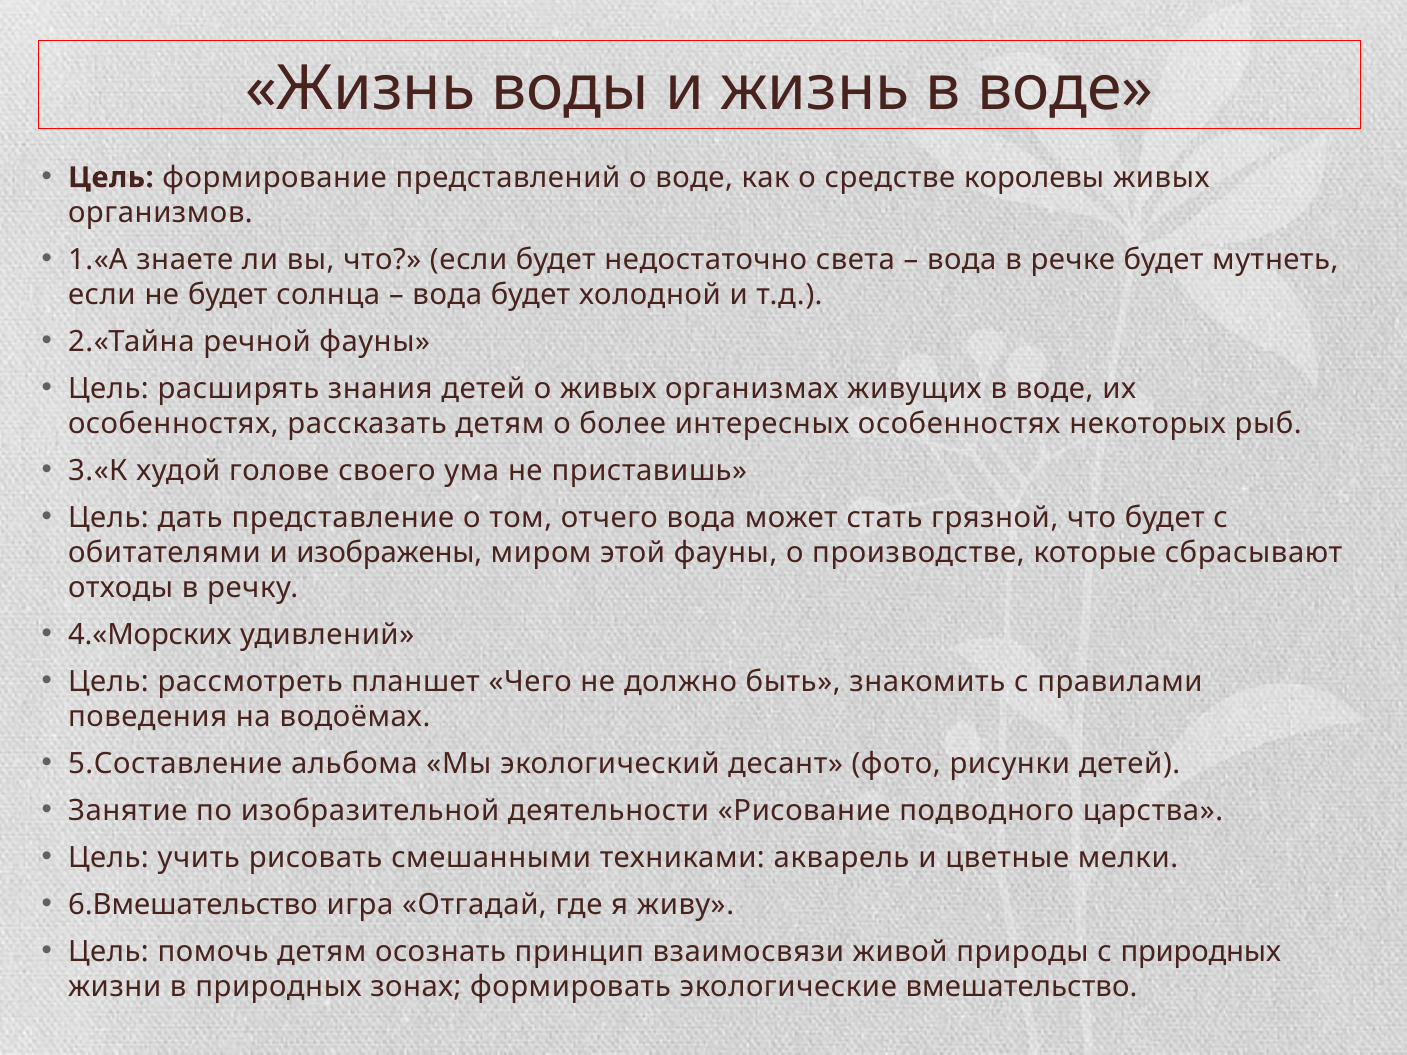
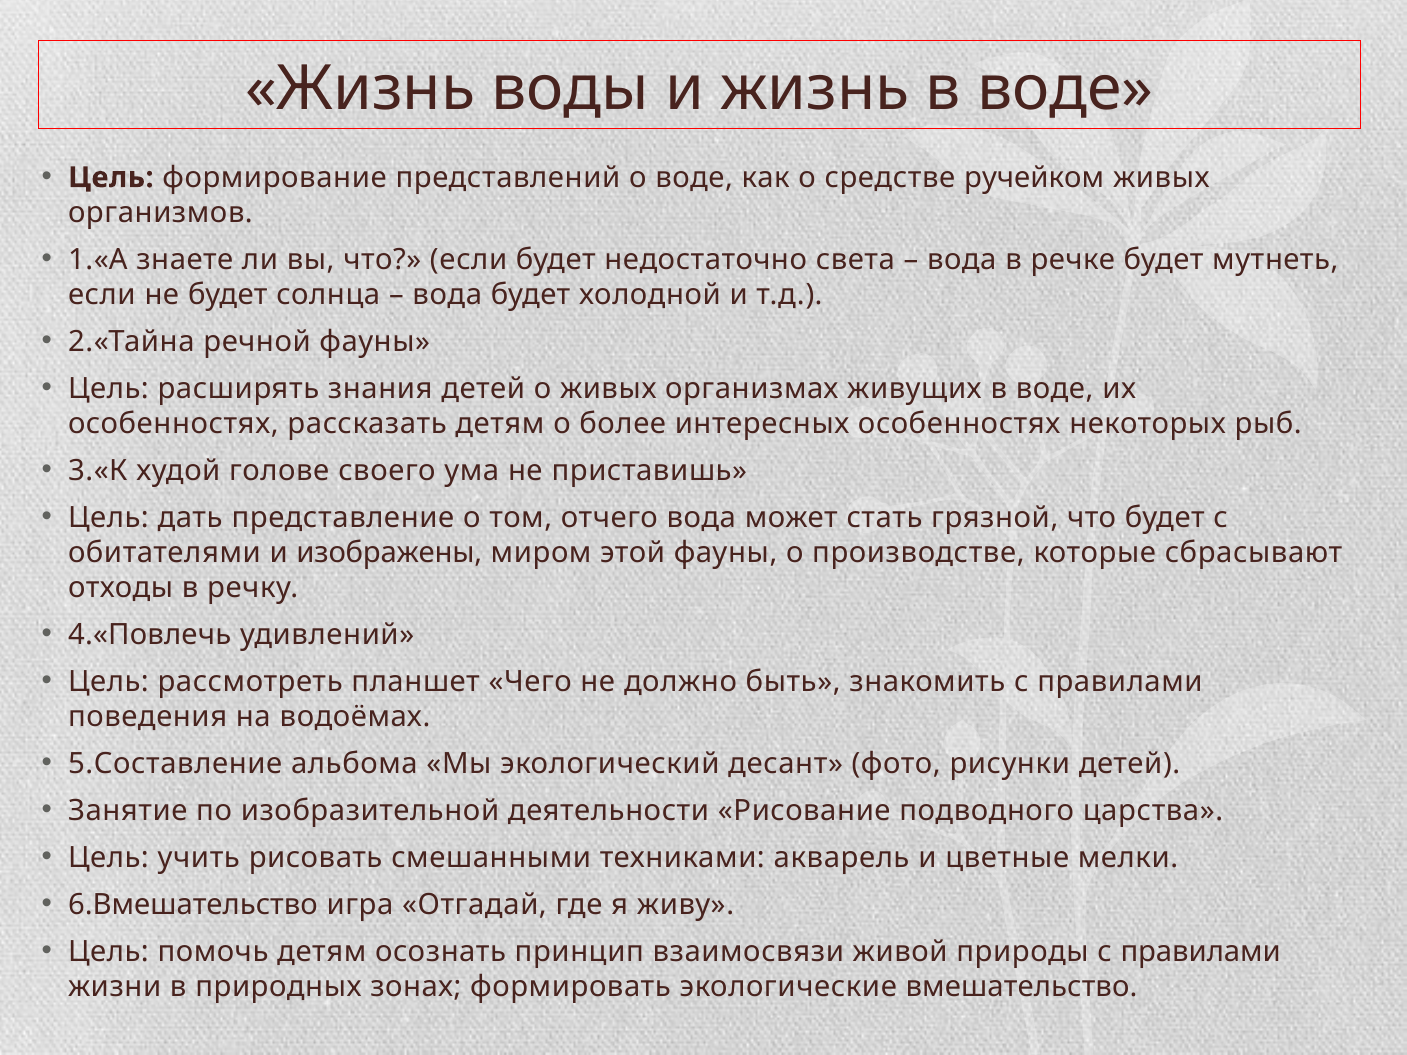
королевы: королевы -> ручейком
4.«Морских: 4.«Морских -> 4.«Повлечь
природы с природных: природных -> правилами
